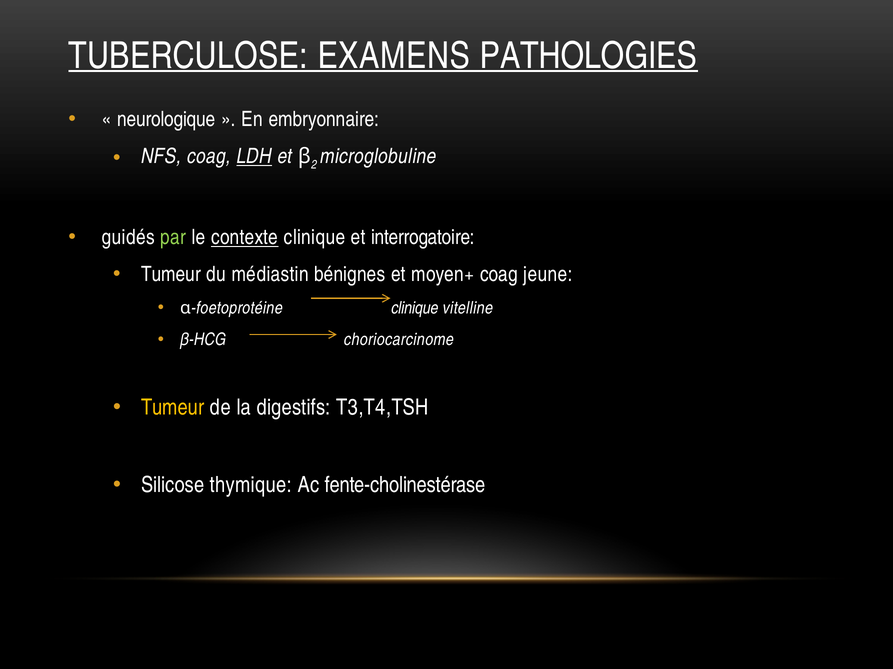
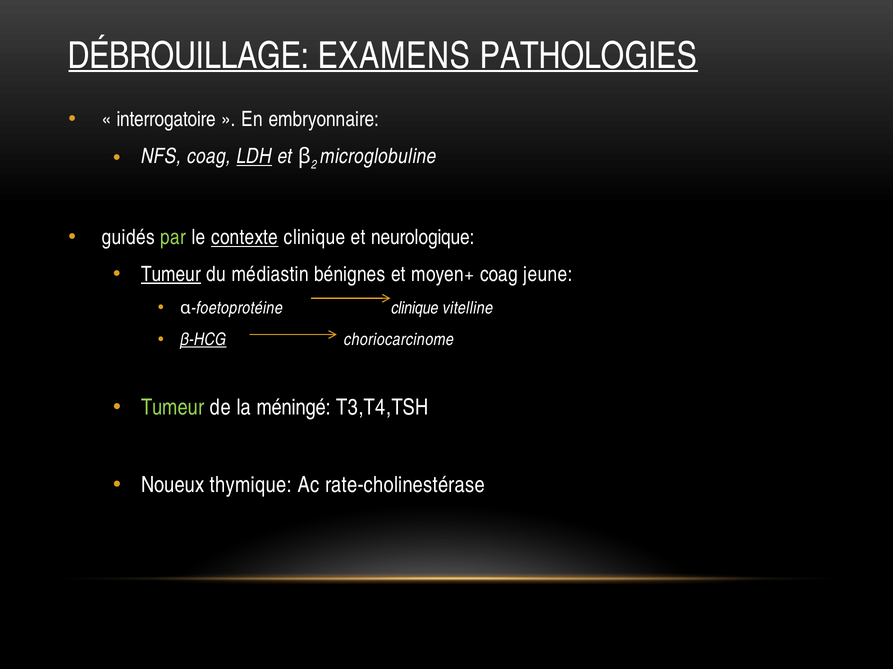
TUBERCULOSE: TUBERCULOSE -> DÉBROUILLAGE
neurologique: neurologique -> interrogatoire
interrogatoire: interrogatoire -> neurologique
Tumeur at (171, 275) underline: none -> present
β-HCG underline: none -> present
Tumeur at (173, 408) colour: yellow -> light green
digestifs: digestifs -> méningé
Silicose: Silicose -> Noueux
fente-cholinestérase: fente-cholinestérase -> rate-cholinestérase
